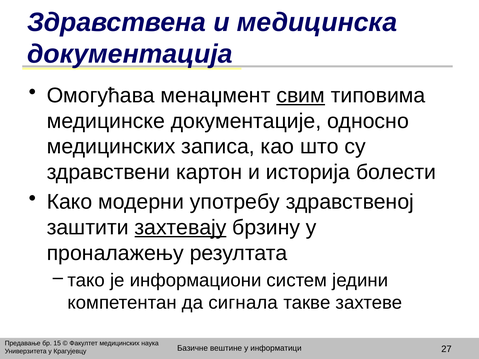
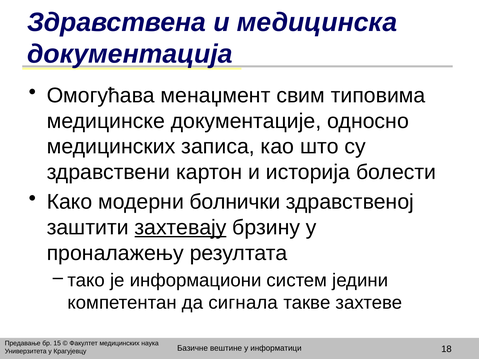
свим underline: present -> none
употребу: употребу -> болнички
27: 27 -> 18
